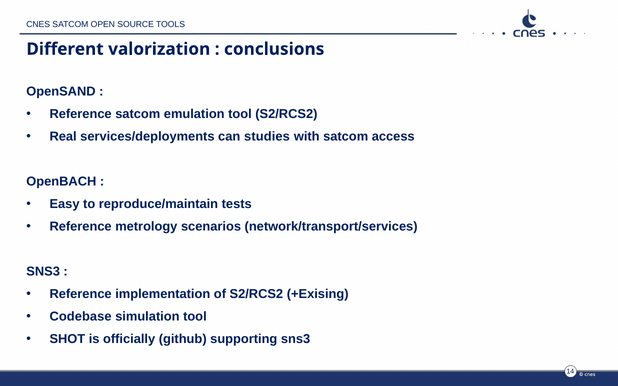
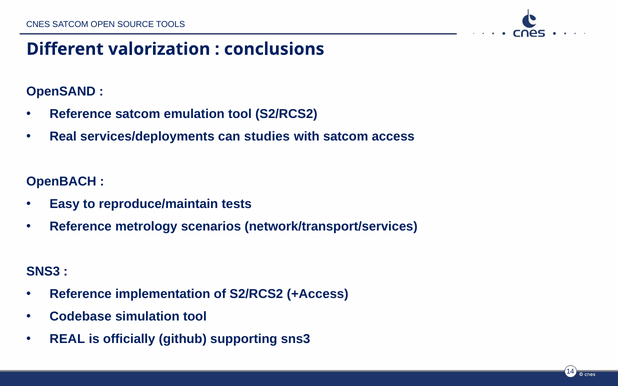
+Exising: +Exising -> +Access
SHOT at (67, 339): SHOT -> REAL
